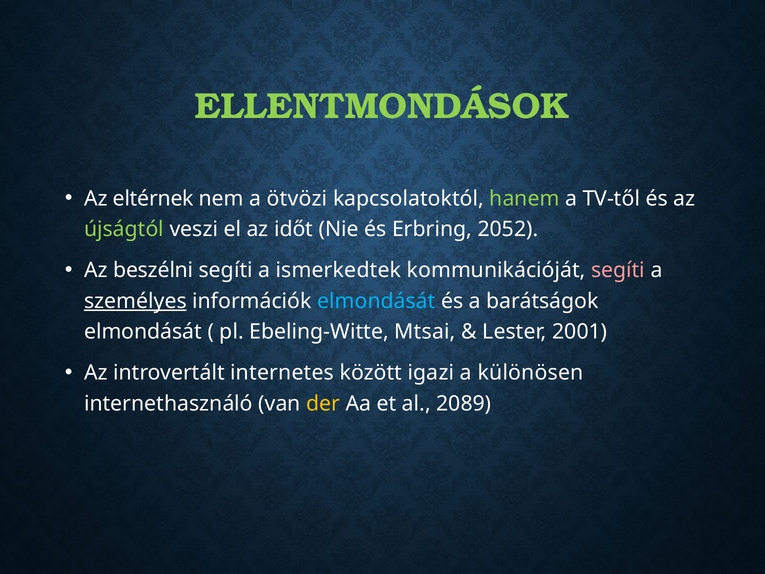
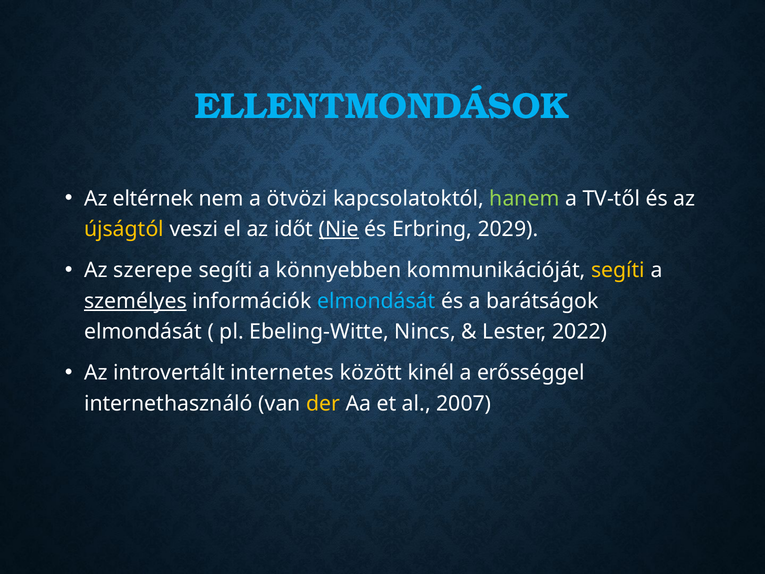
ELLENTMONDÁSOK colour: light green -> light blue
újságtól colour: light green -> yellow
Nie underline: none -> present
2052: 2052 -> 2029
beszélni: beszélni -> szerepe
ismerkedtek: ismerkedtek -> könnyebben
segíti at (618, 270) colour: pink -> yellow
Mtsai: Mtsai -> Nincs
2001: 2001 -> 2022
igazi: igazi -> kinél
különösen: különösen -> erősséggel
2089: 2089 -> 2007
